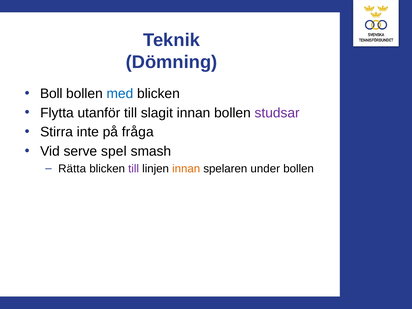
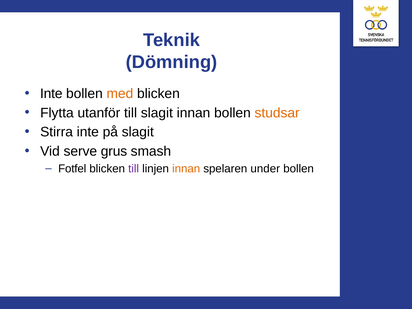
Boll at (51, 94): Boll -> Inte
med colour: blue -> orange
studsar colour: purple -> orange
på fråga: fråga -> slagit
spel: spel -> grus
Rätta: Rätta -> Fotfel
